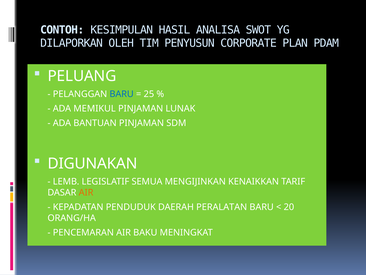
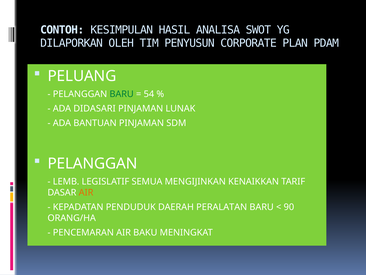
BARU at (122, 94) colour: blue -> green
25: 25 -> 54
MEMIKUL: MEMIKUL -> DIDASARI
DIGUNAKAN at (93, 163): DIGUNAKAN -> PELANGGAN
20: 20 -> 90
